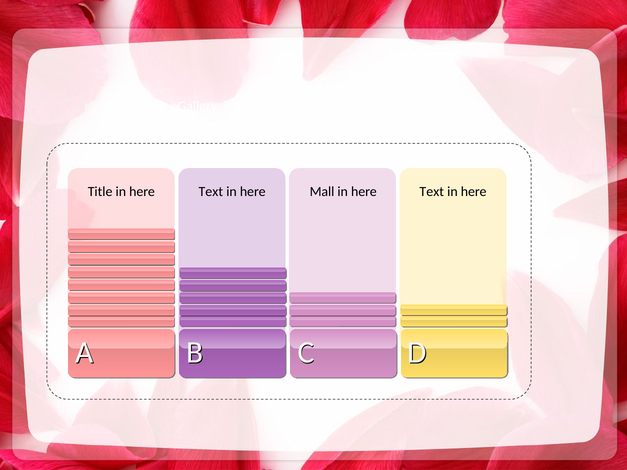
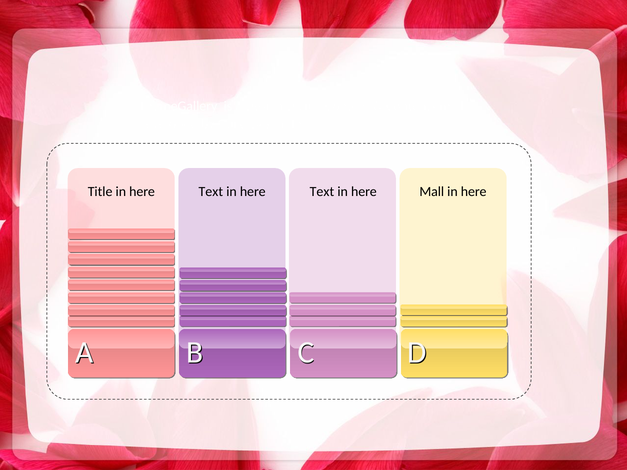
Mall at (322, 192): Mall -> Text
Text at (432, 192): Text -> Mall
